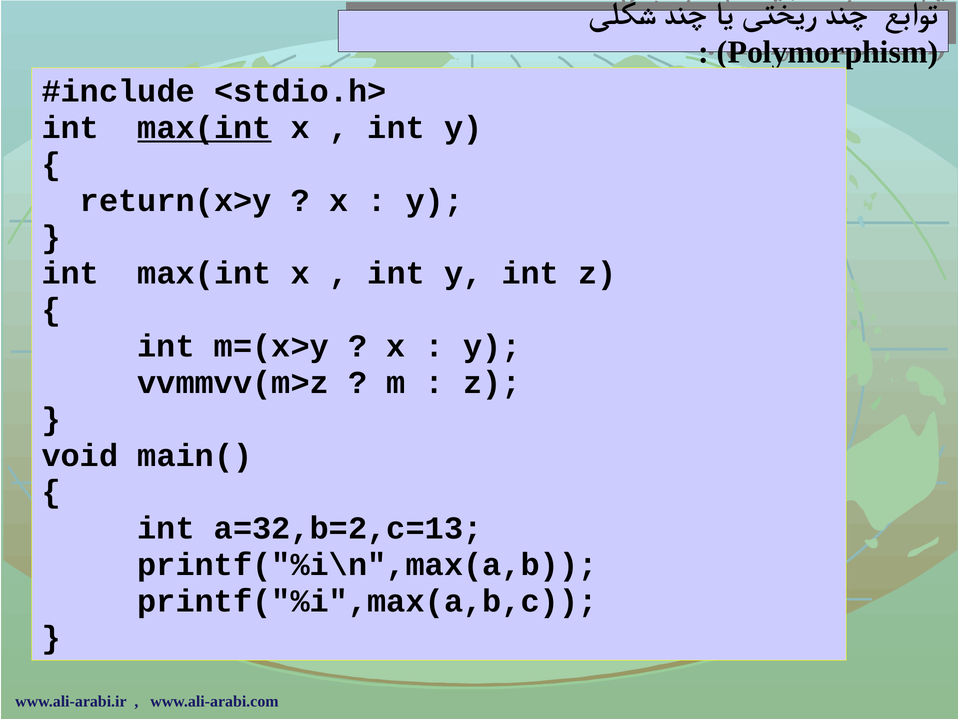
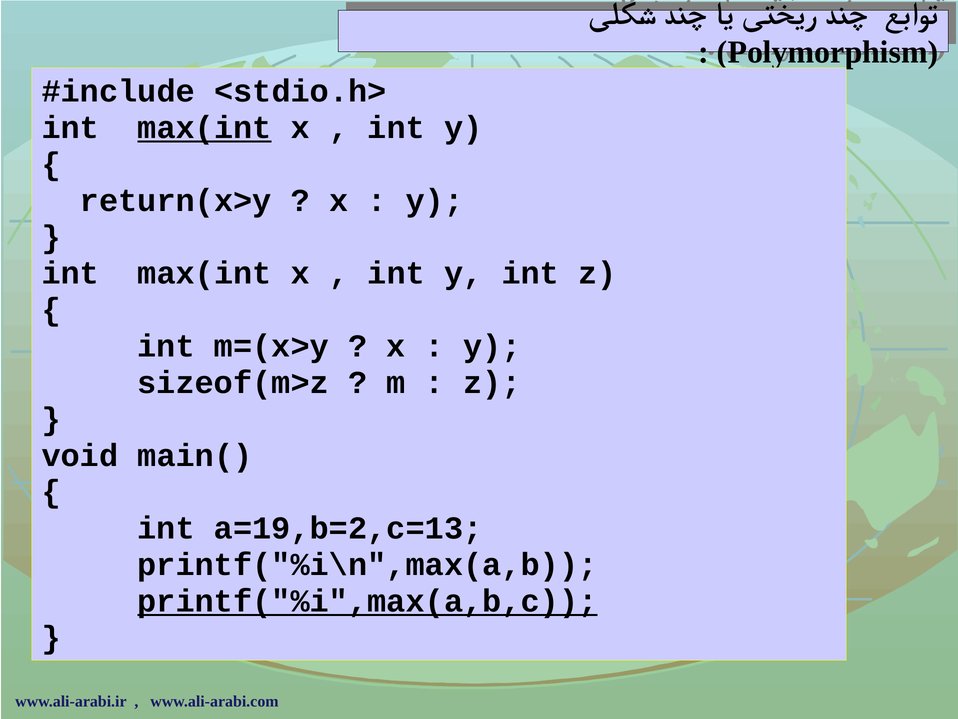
vvmmvv(m>z: vvmmvv(m>z -> sizeof(m>z
a=32,b=2,c=13: a=32,b=2,c=13 -> a=19,b=2,c=13
printf("%i",max(a,b,c underline: none -> present
